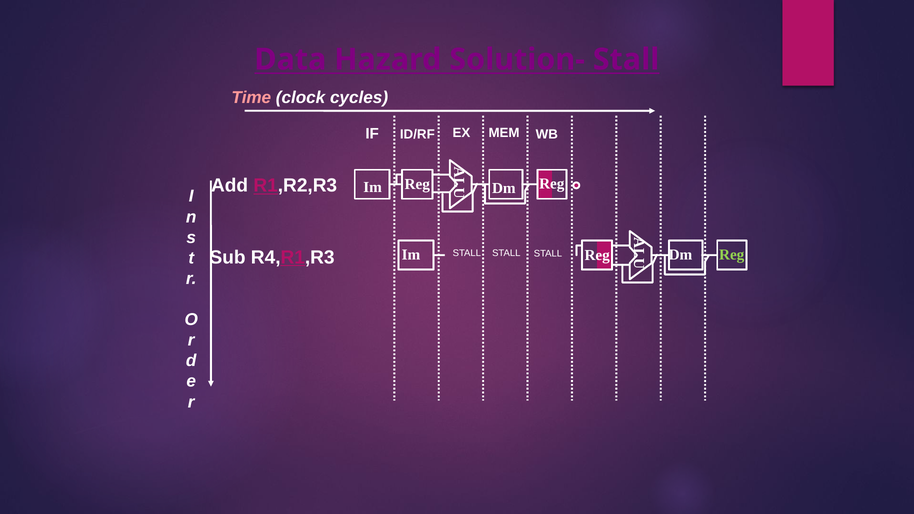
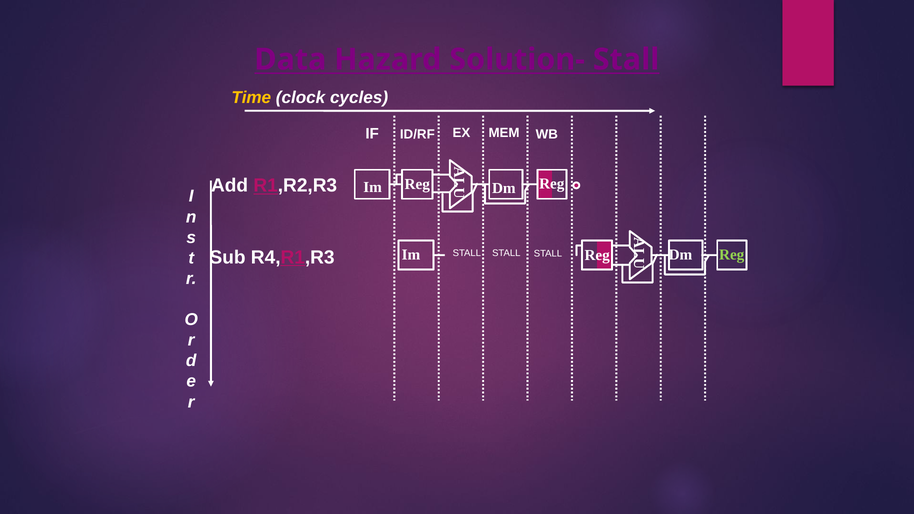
Time colour: pink -> yellow
